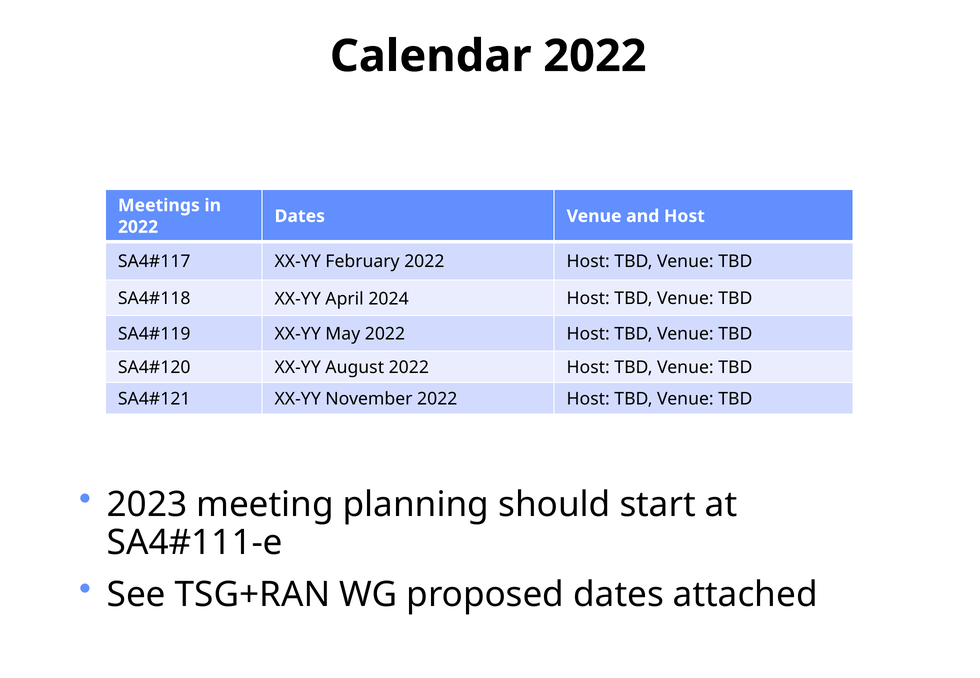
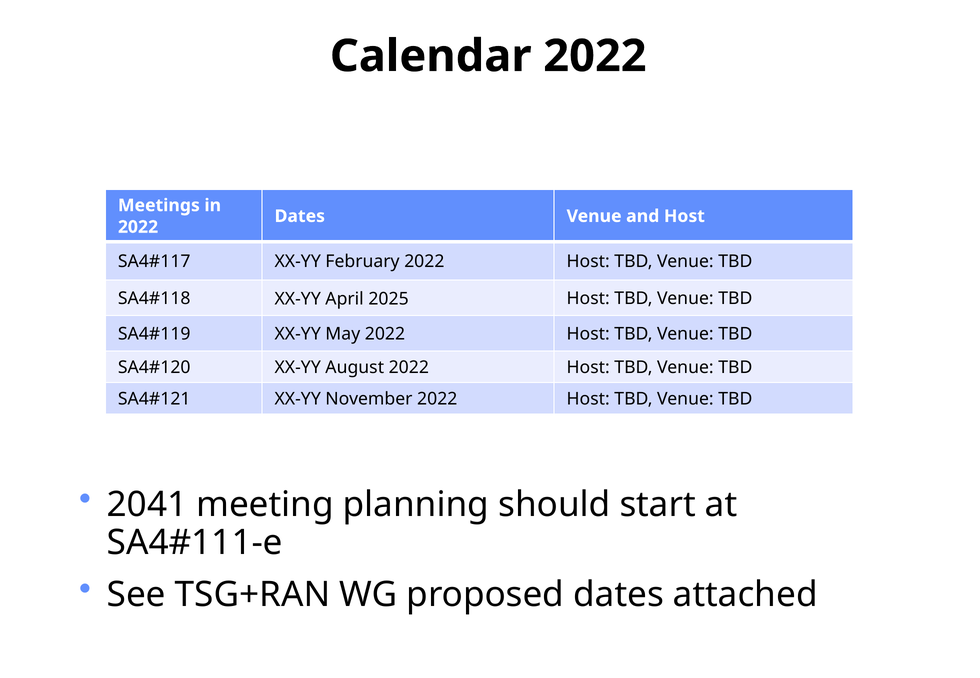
2024: 2024 -> 2025
2023: 2023 -> 2041
